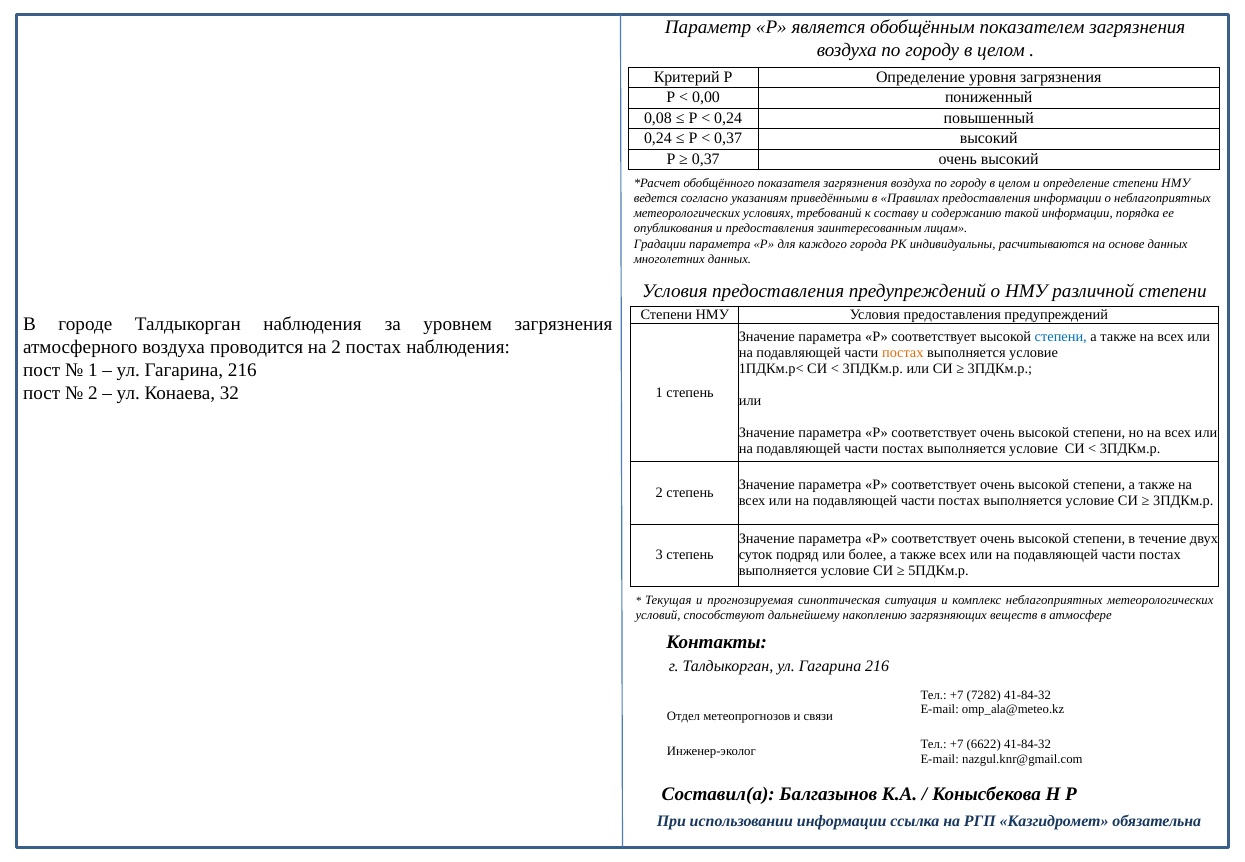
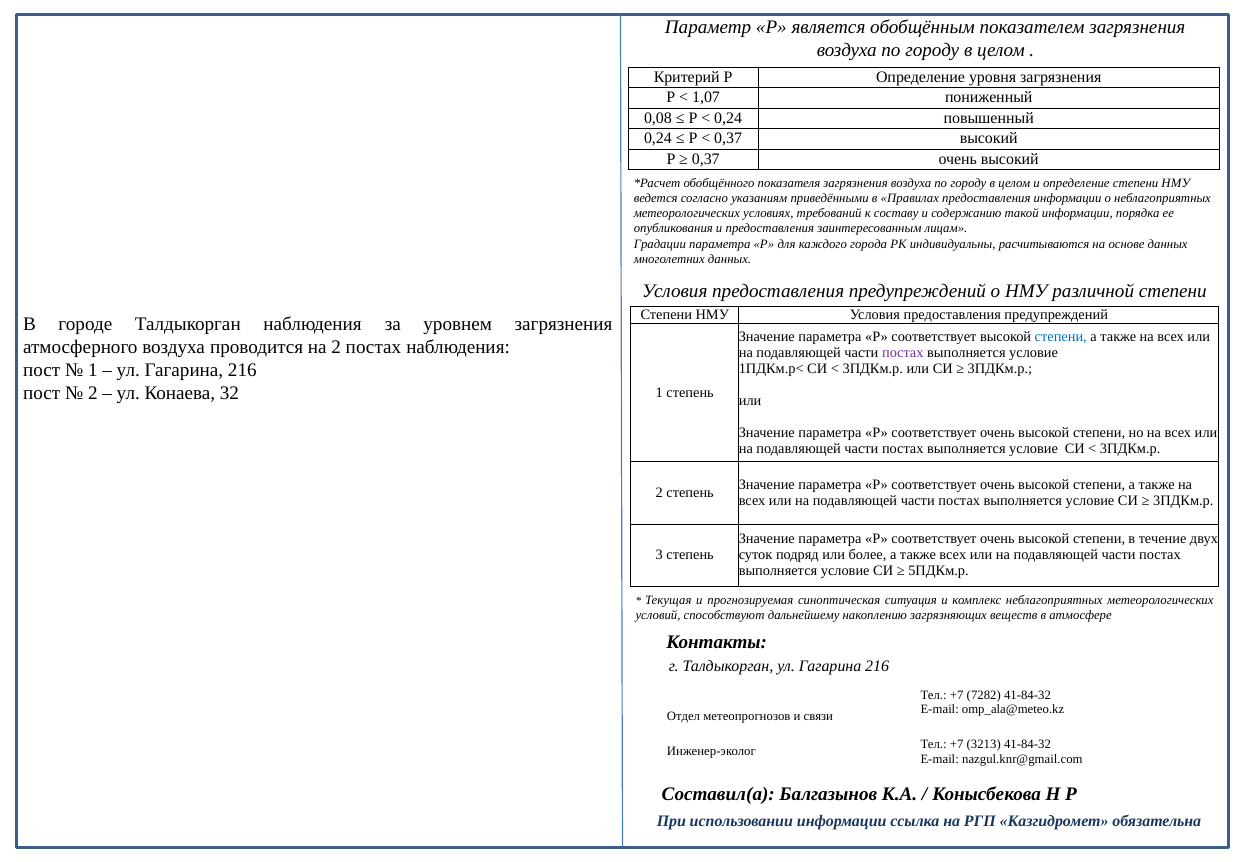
0,00: 0,00 -> 1,07
постах at (903, 353) colour: orange -> purple
6622: 6622 -> 3213
